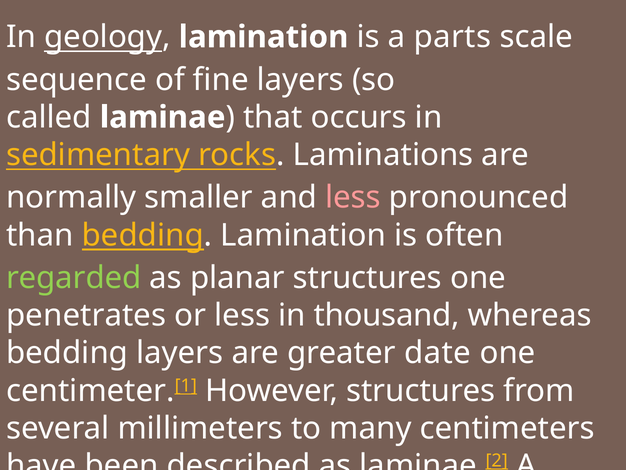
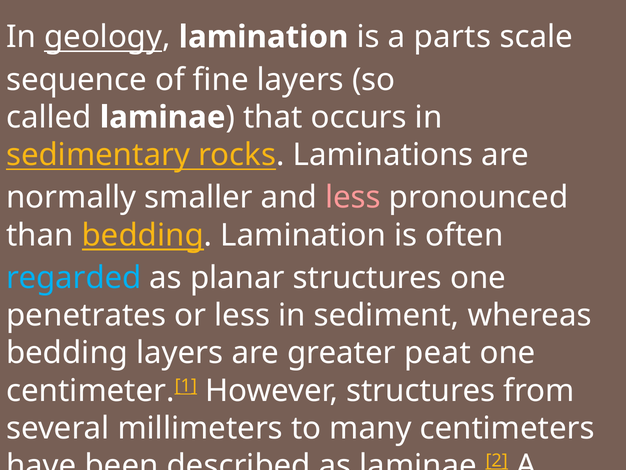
regarded colour: light green -> light blue
thousand: thousand -> sediment
date: date -> peat
